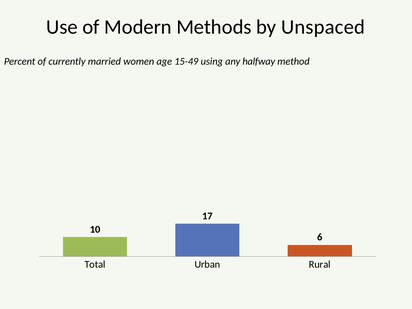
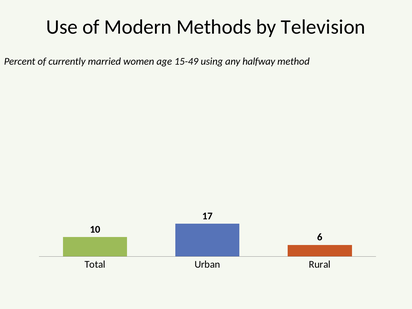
Unspaced: Unspaced -> Television
